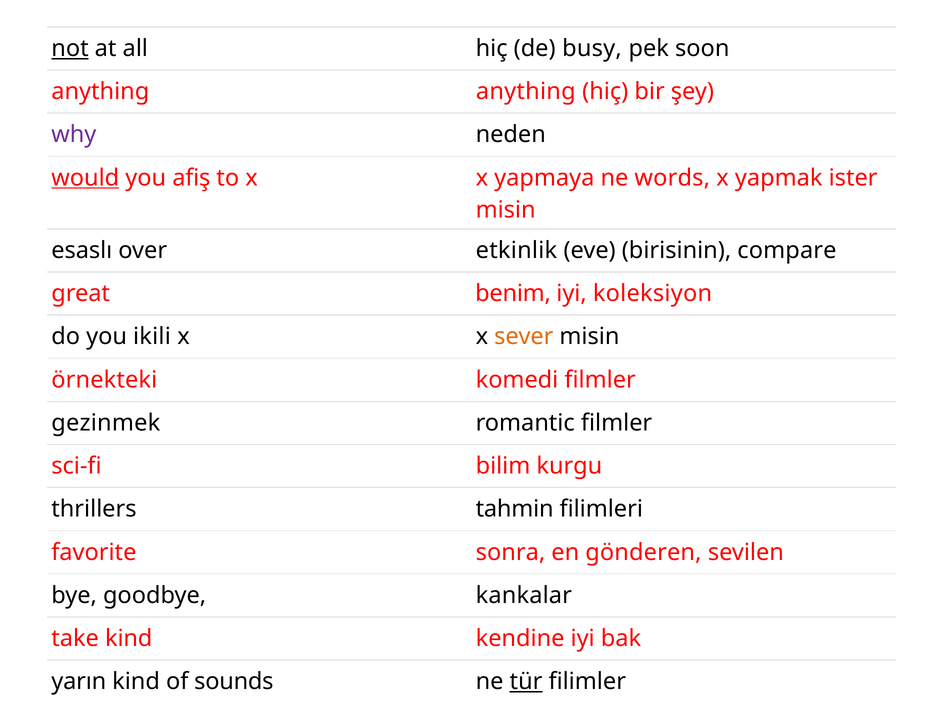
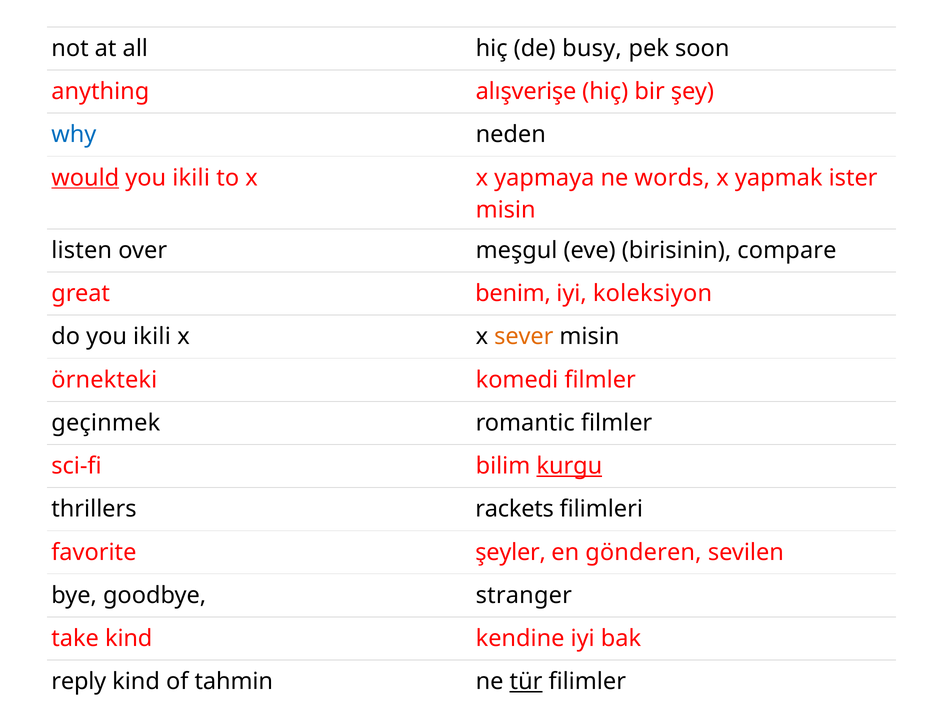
not underline: present -> none
anything anything: anything -> alışverişe
why colour: purple -> blue
afiş at (191, 178): afiş -> ikili
esaslı: esaslı -> listen
etkinlik: etkinlik -> meşgul
gezinmek: gezinmek -> geçinmek
kurgu underline: none -> present
tahmin: tahmin -> rackets
sonra: sonra -> şeyler
kankalar: kankalar -> stranger
yarın: yarın -> reply
sounds: sounds -> tahmin
